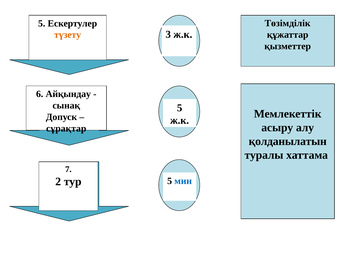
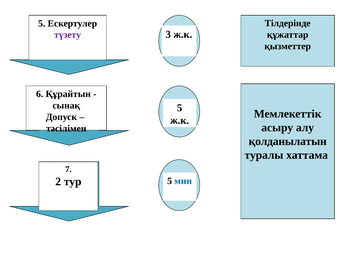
Төзімділік: Төзімділік -> Тілдерінде
түзету colour: orange -> purple
Айқындау: Айқындау -> Құрайтын
сұрақтар: сұрақтар -> тәсілімен
